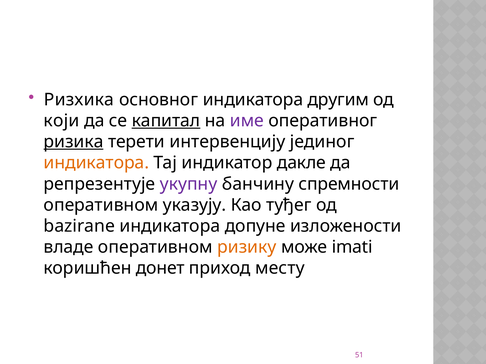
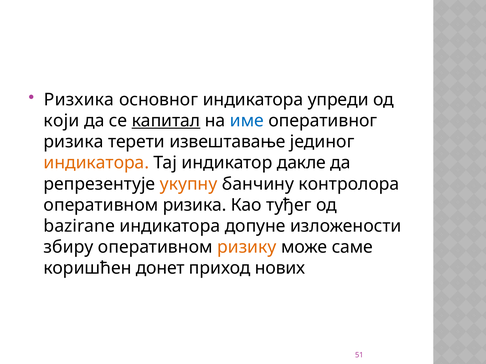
другим: другим -> упреди
име colour: purple -> blue
ризика at (74, 142) underline: present -> none
интервенцију: интервенцију -> извештавање
укупну colour: purple -> orange
спремности: спремности -> контролора
оперативном указују: указују -> ризика
владе: владе -> збиру
imati: imati -> саме
месту: месту -> нових
